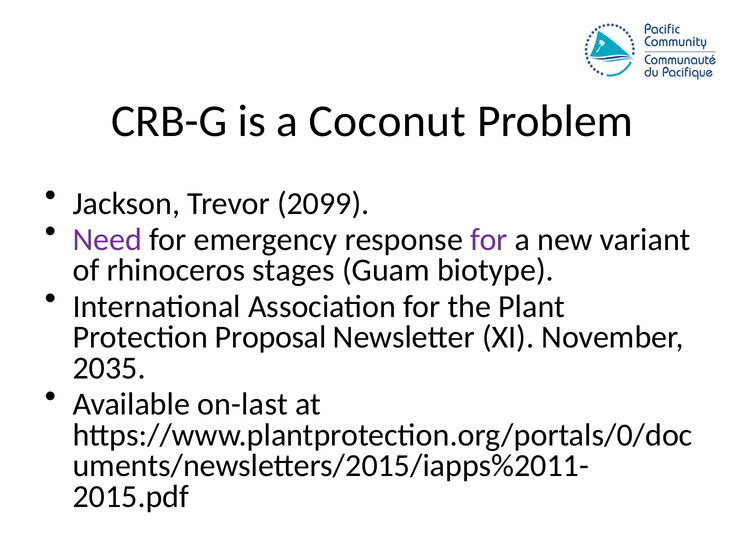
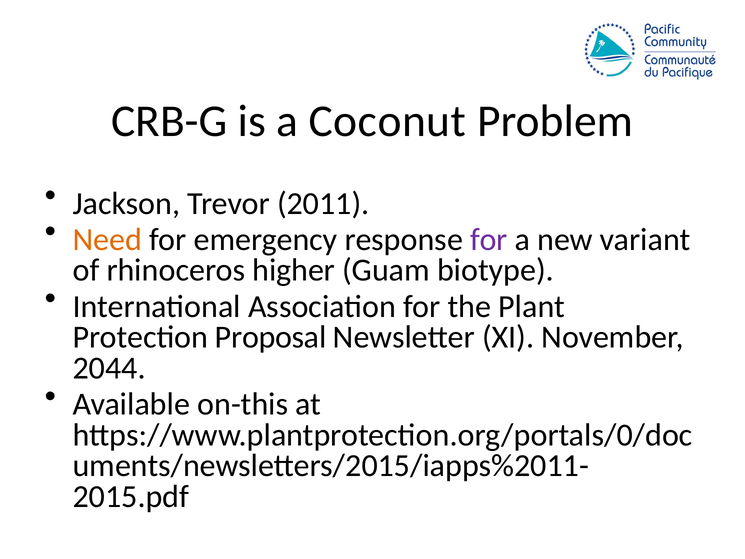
2099: 2099 -> 2011
Need colour: purple -> orange
stages: stages -> higher
2035: 2035 -> 2044
on-last: on-last -> on-this
